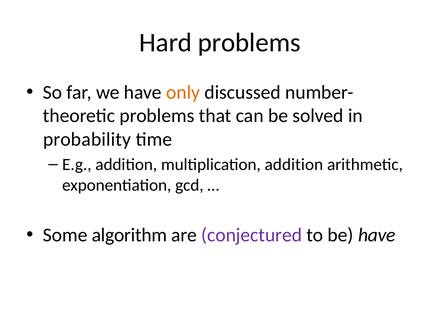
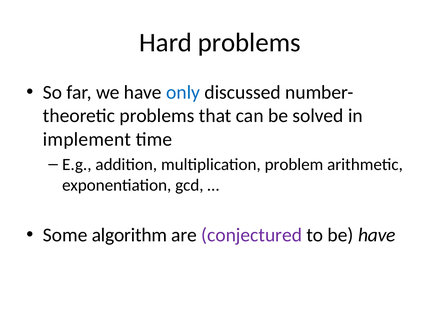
only colour: orange -> blue
probability: probability -> implement
multiplication addition: addition -> problem
